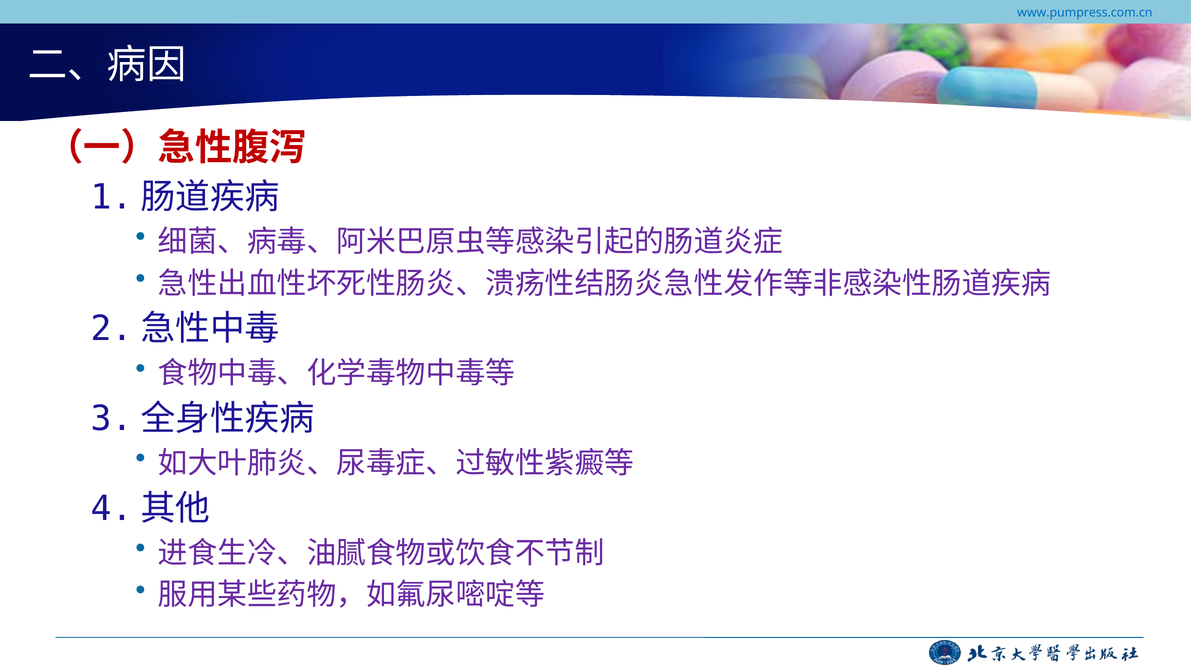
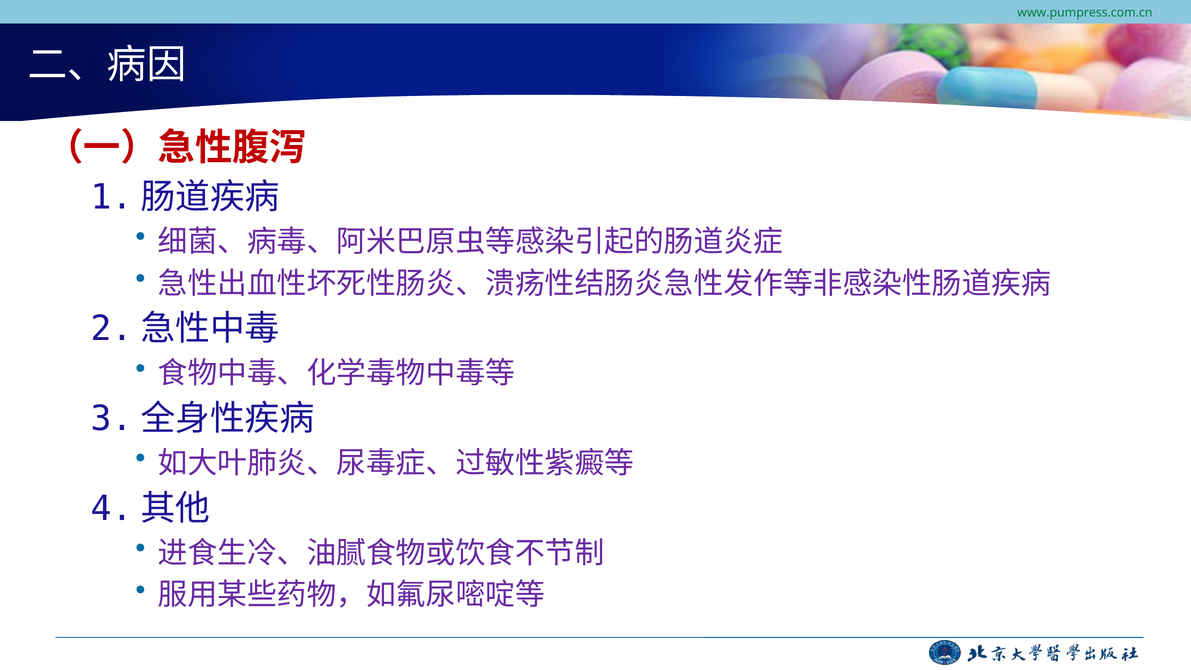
www.pumpress.com.cn colour: blue -> green
